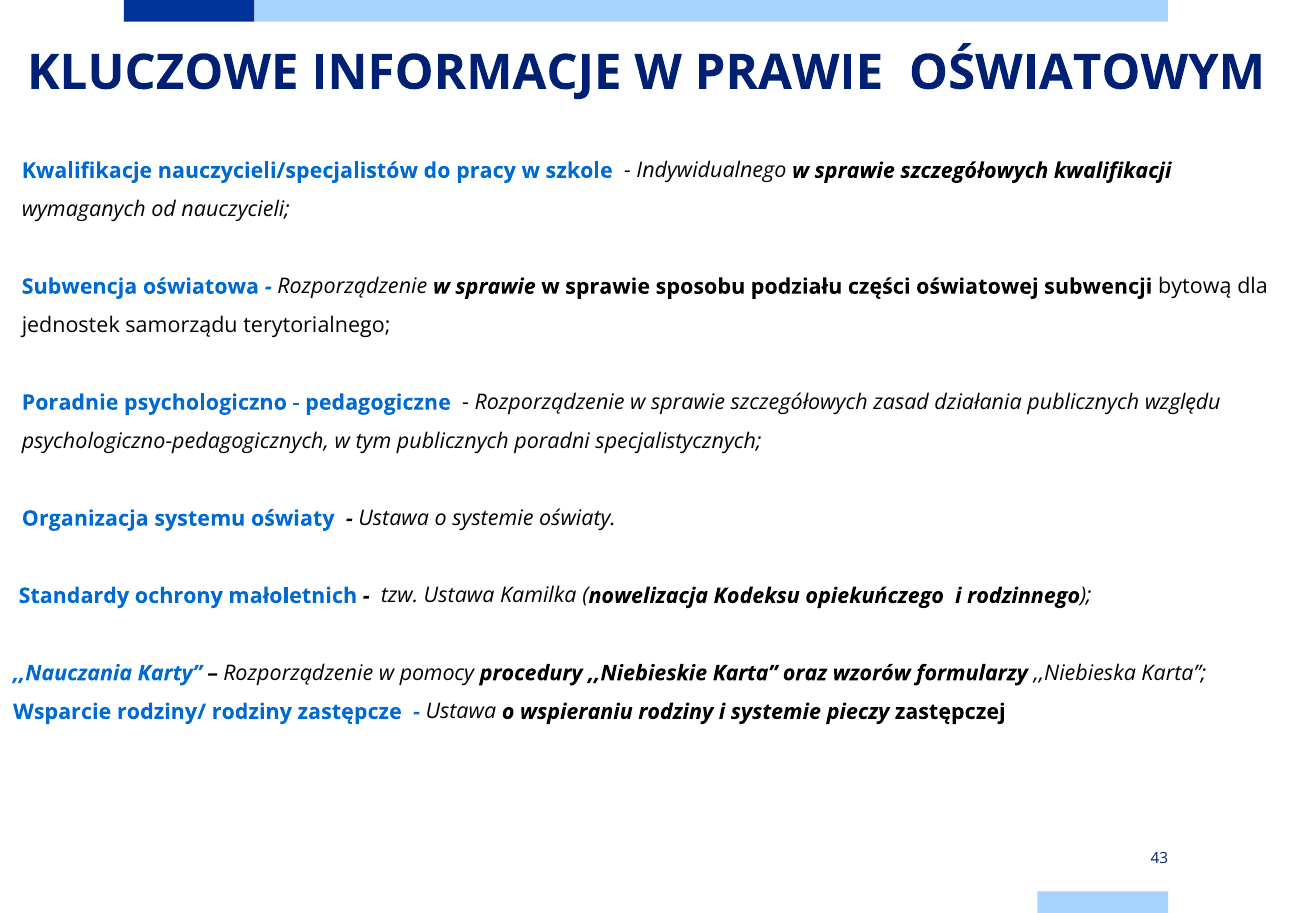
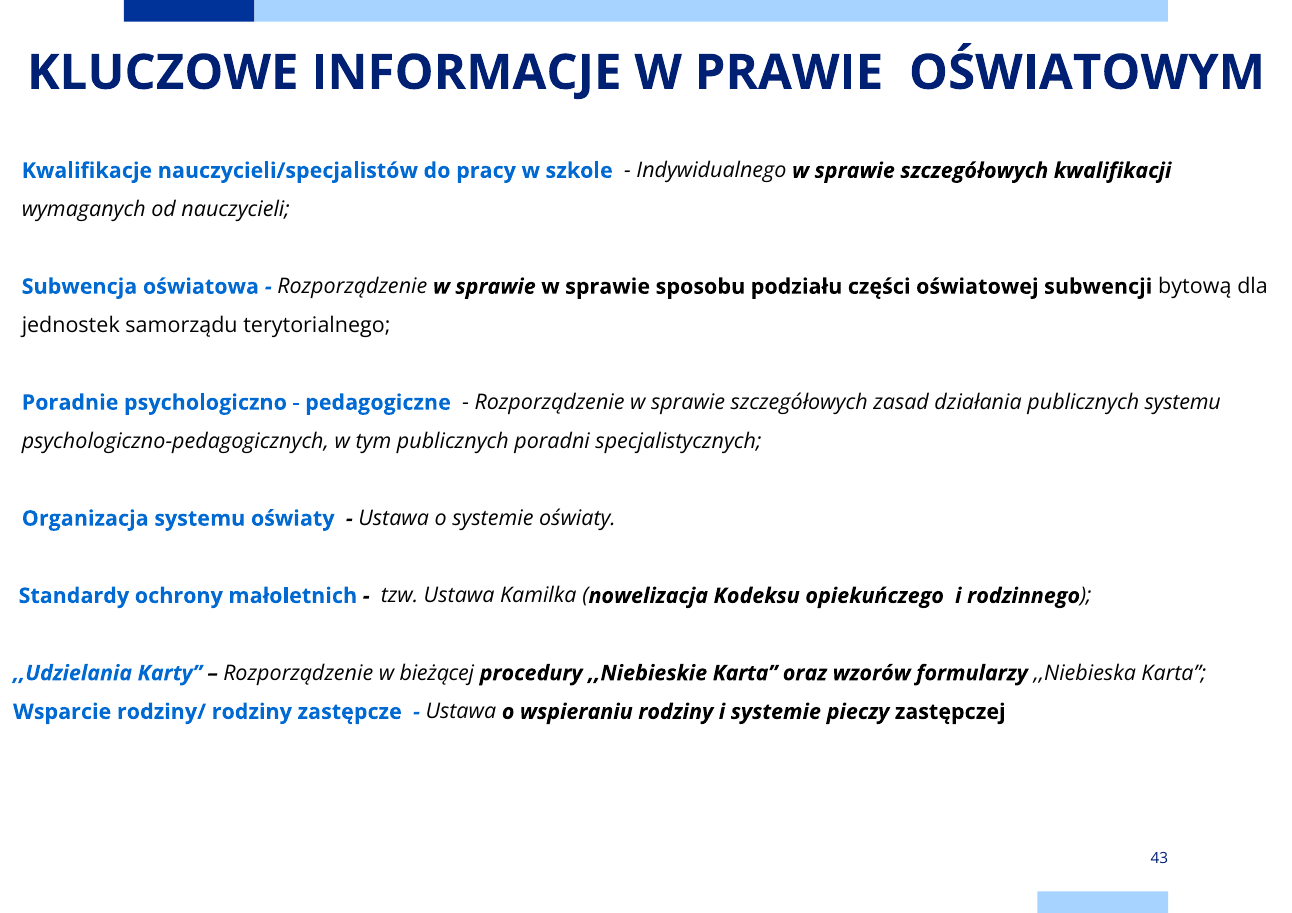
publicznych względu: względu -> systemu
,,Nauczania: ,,Nauczania -> ,,Udzielania
pomocy: pomocy -> bieżącej
